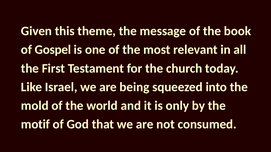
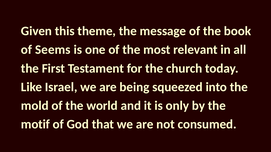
Gospel: Gospel -> Seems
